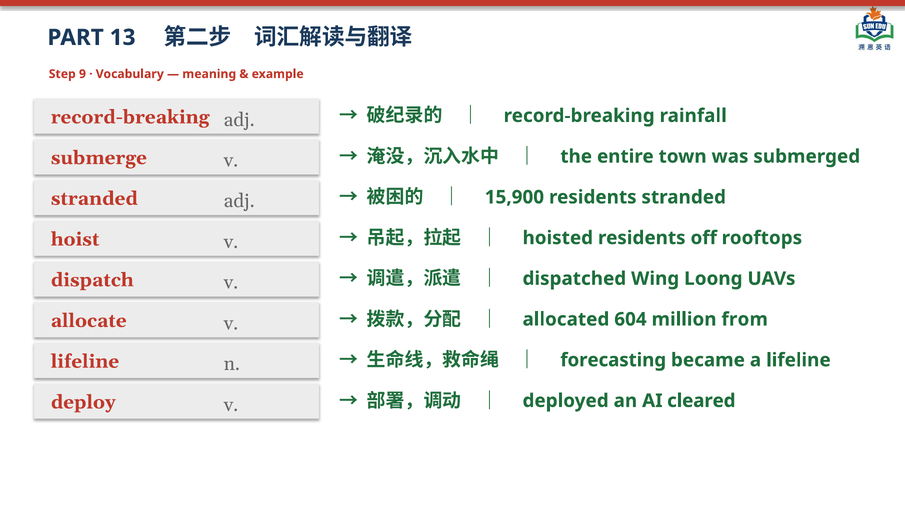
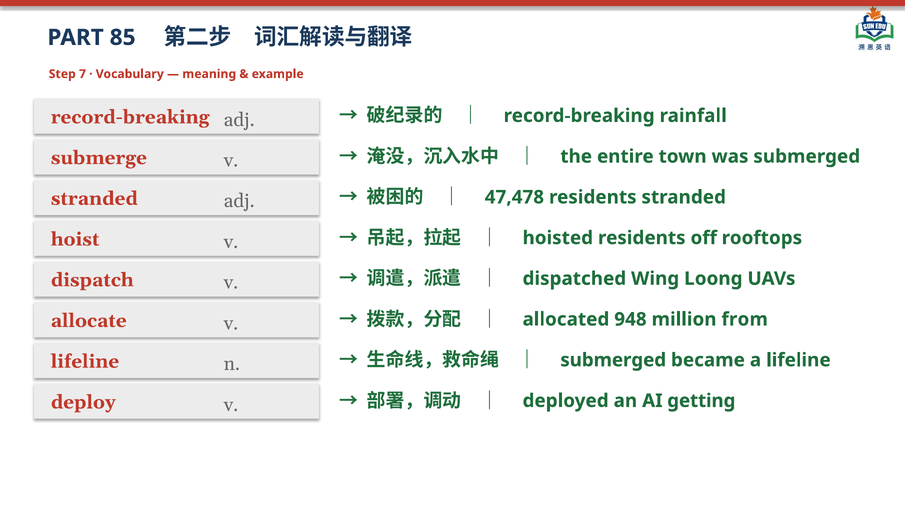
13: 13 -> 85
9: 9 -> 7
15,900: 15,900 -> 47,478
604: 604 -> 948
forecasting at (613, 360): forecasting -> submerged
cleared: cleared -> getting
